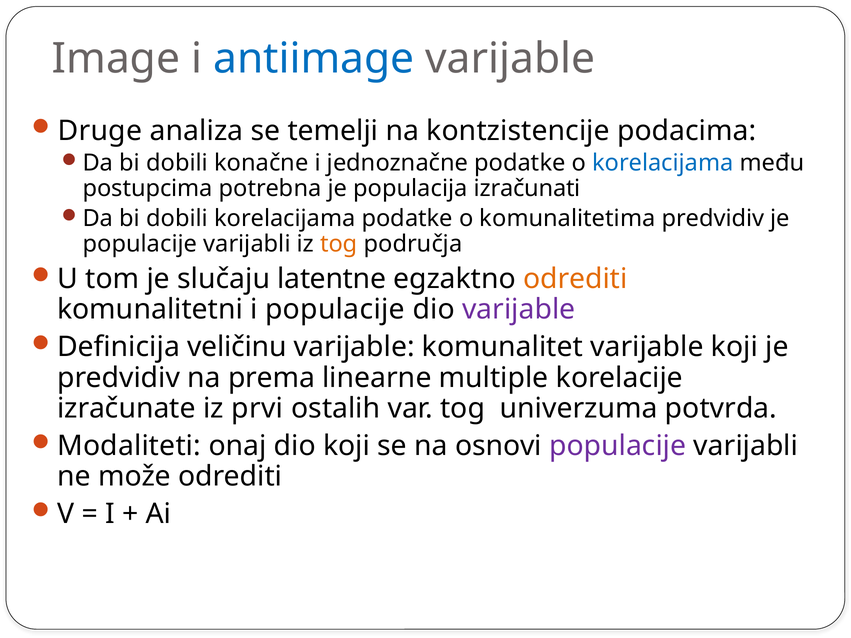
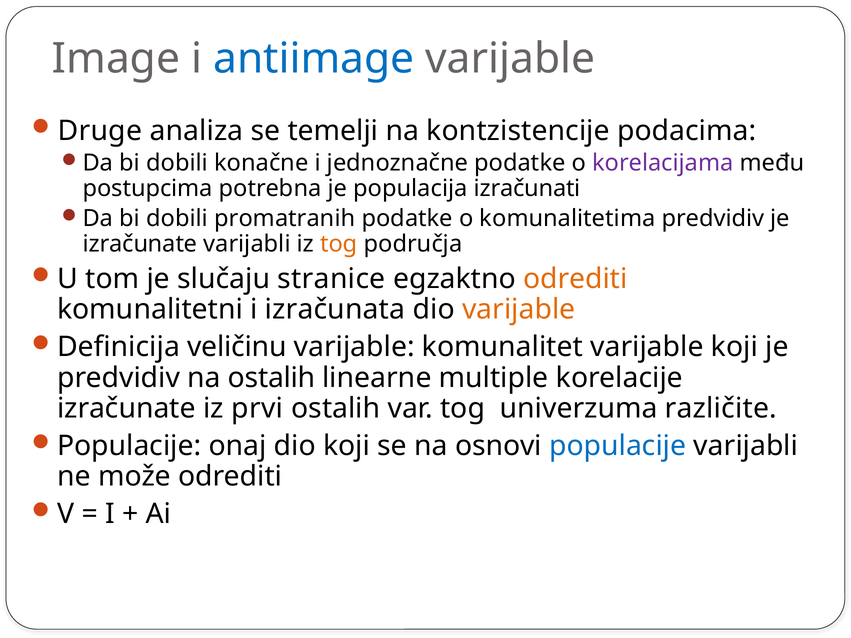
korelacijama at (663, 163) colour: blue -> purple
dobili korelacijama: korelacijama -> promatranih
populacije at (140, 244): populacije -> izračunate
latentne: latentne -> stranice
i populacije: populacije -> izračunata
varijable at (519, 310) colour: purple -> orange
na prema: prema -> ostalih
potvrda: potvrda -> različite
Modaliteti at (129, 446): Modaliteti -> Populacije
populacije at (618, 446) colour: purple -> blue
